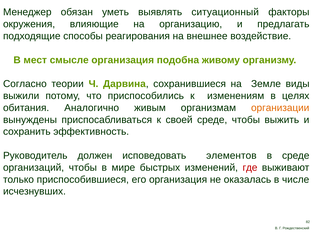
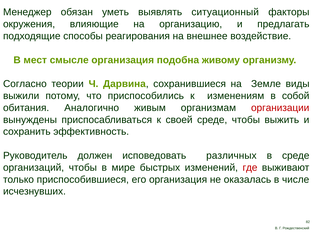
целях: целях -> собой
организации colour: orange -> red
элементов: элементов -> различных
